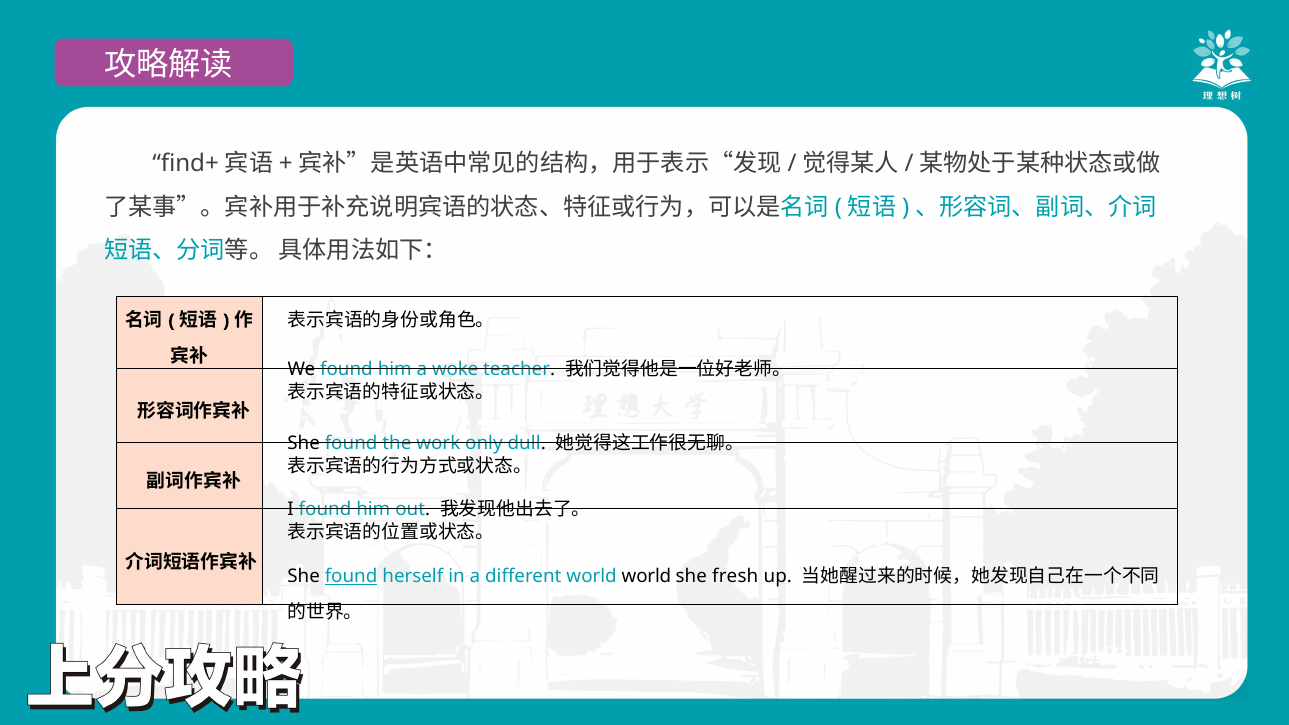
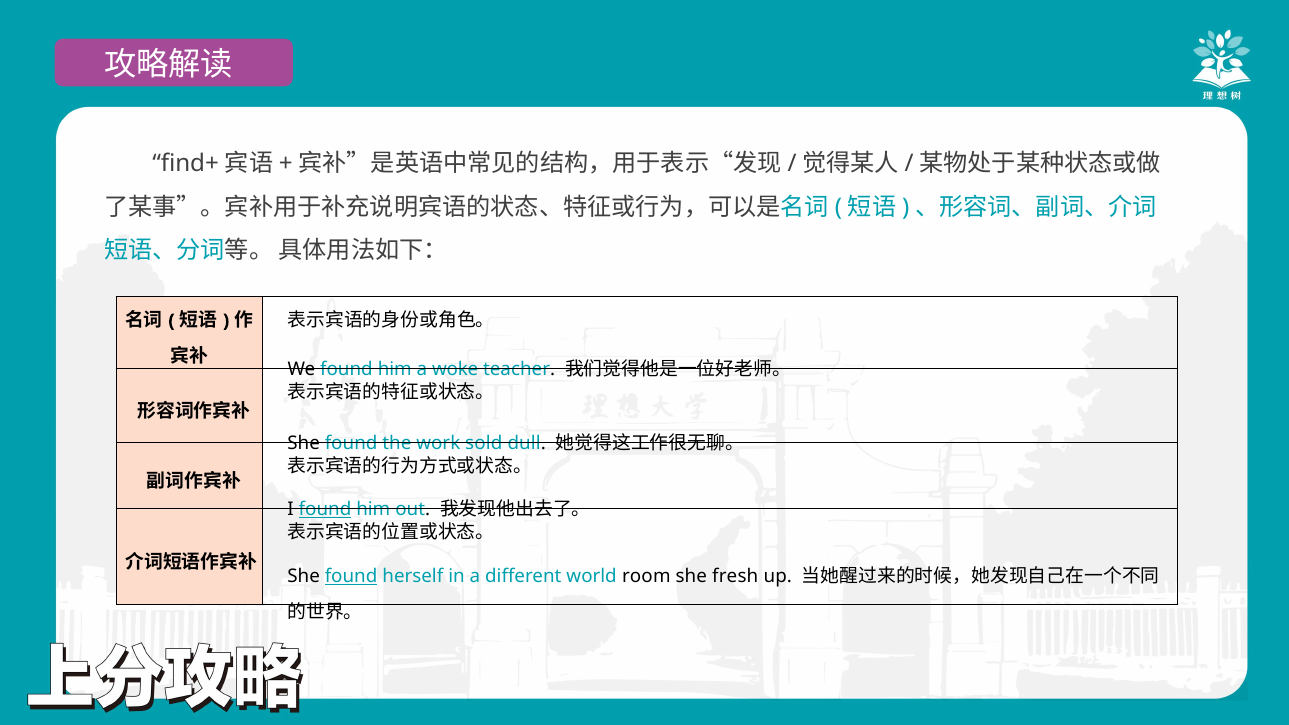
only: only -> sold
found at (325, 510) underline: none -> present
world world: world -> room
